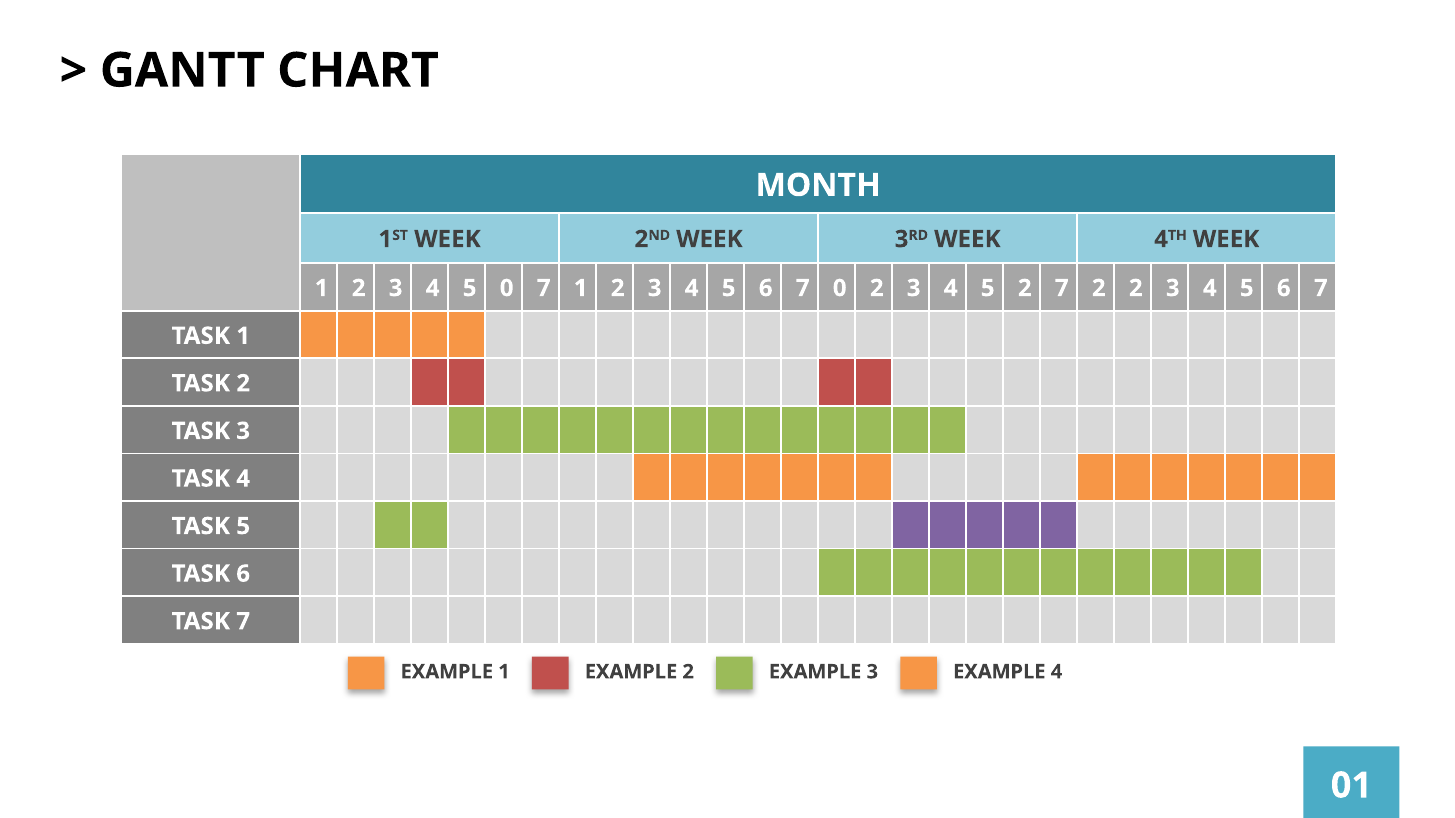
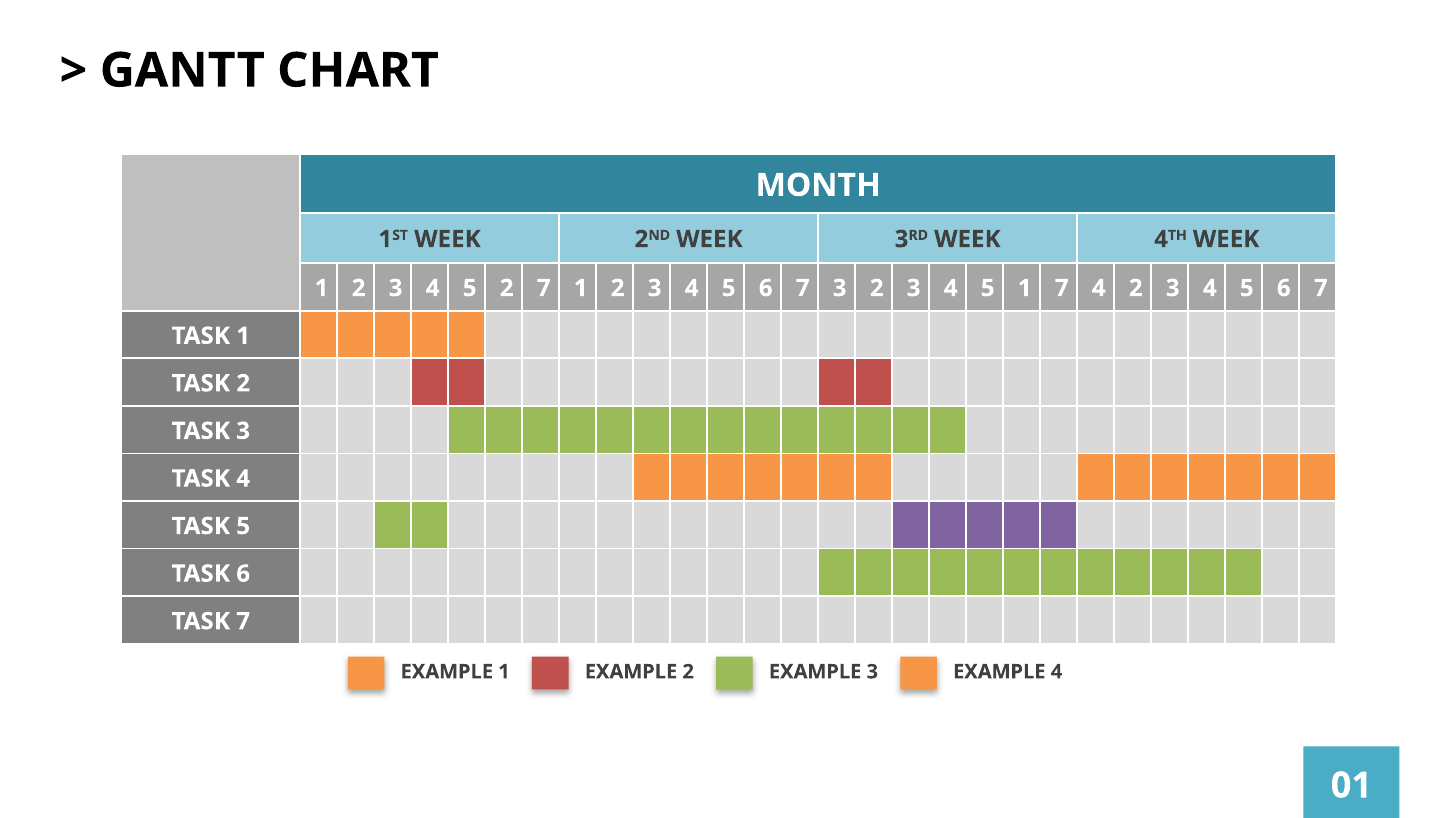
5 0: 0 -> 2
7 0: 0 -> 3
5 2: 2 -> 1
7 2: 2 -> 4
